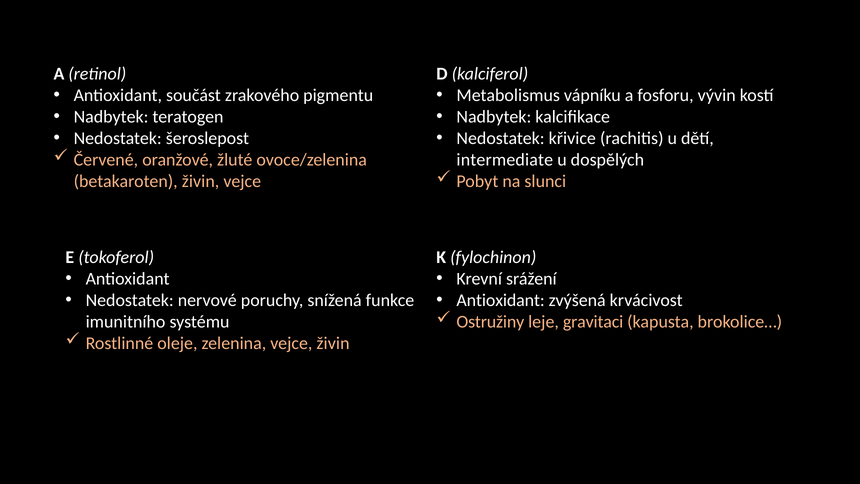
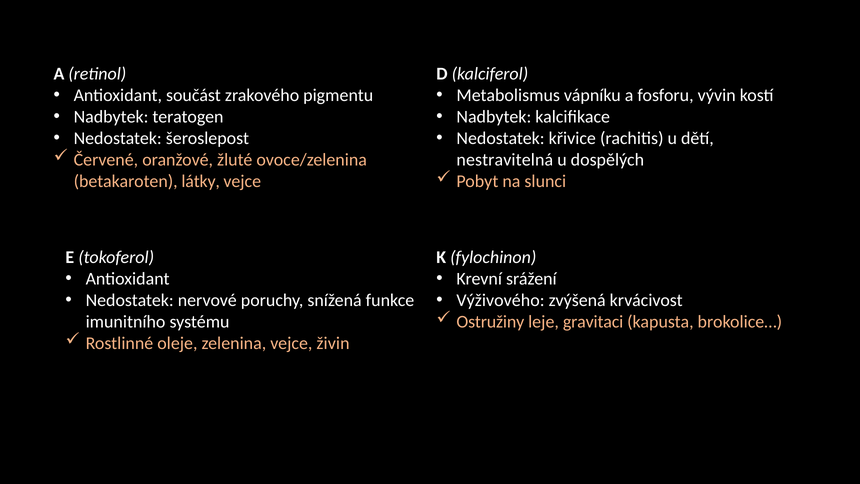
intermediate: intermediate -> nestravitelná
betakaroten živin: živin -> látky
Antioxidant at (501, 300): Antioxidant -> Výživového
